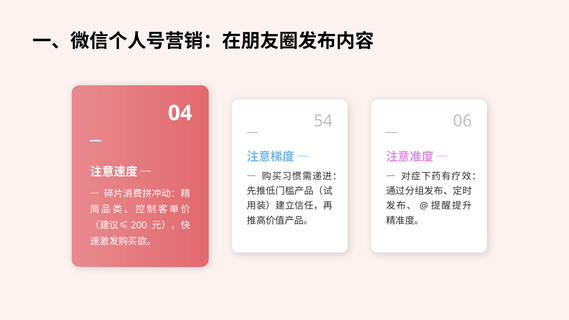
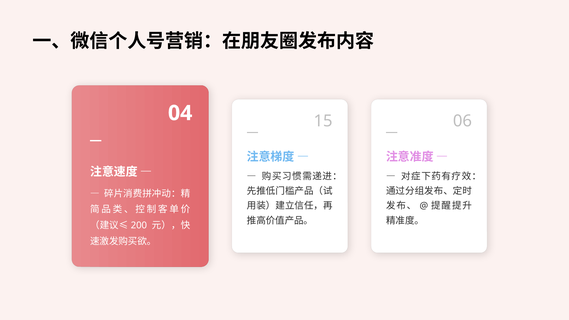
54: 54 -> 15
